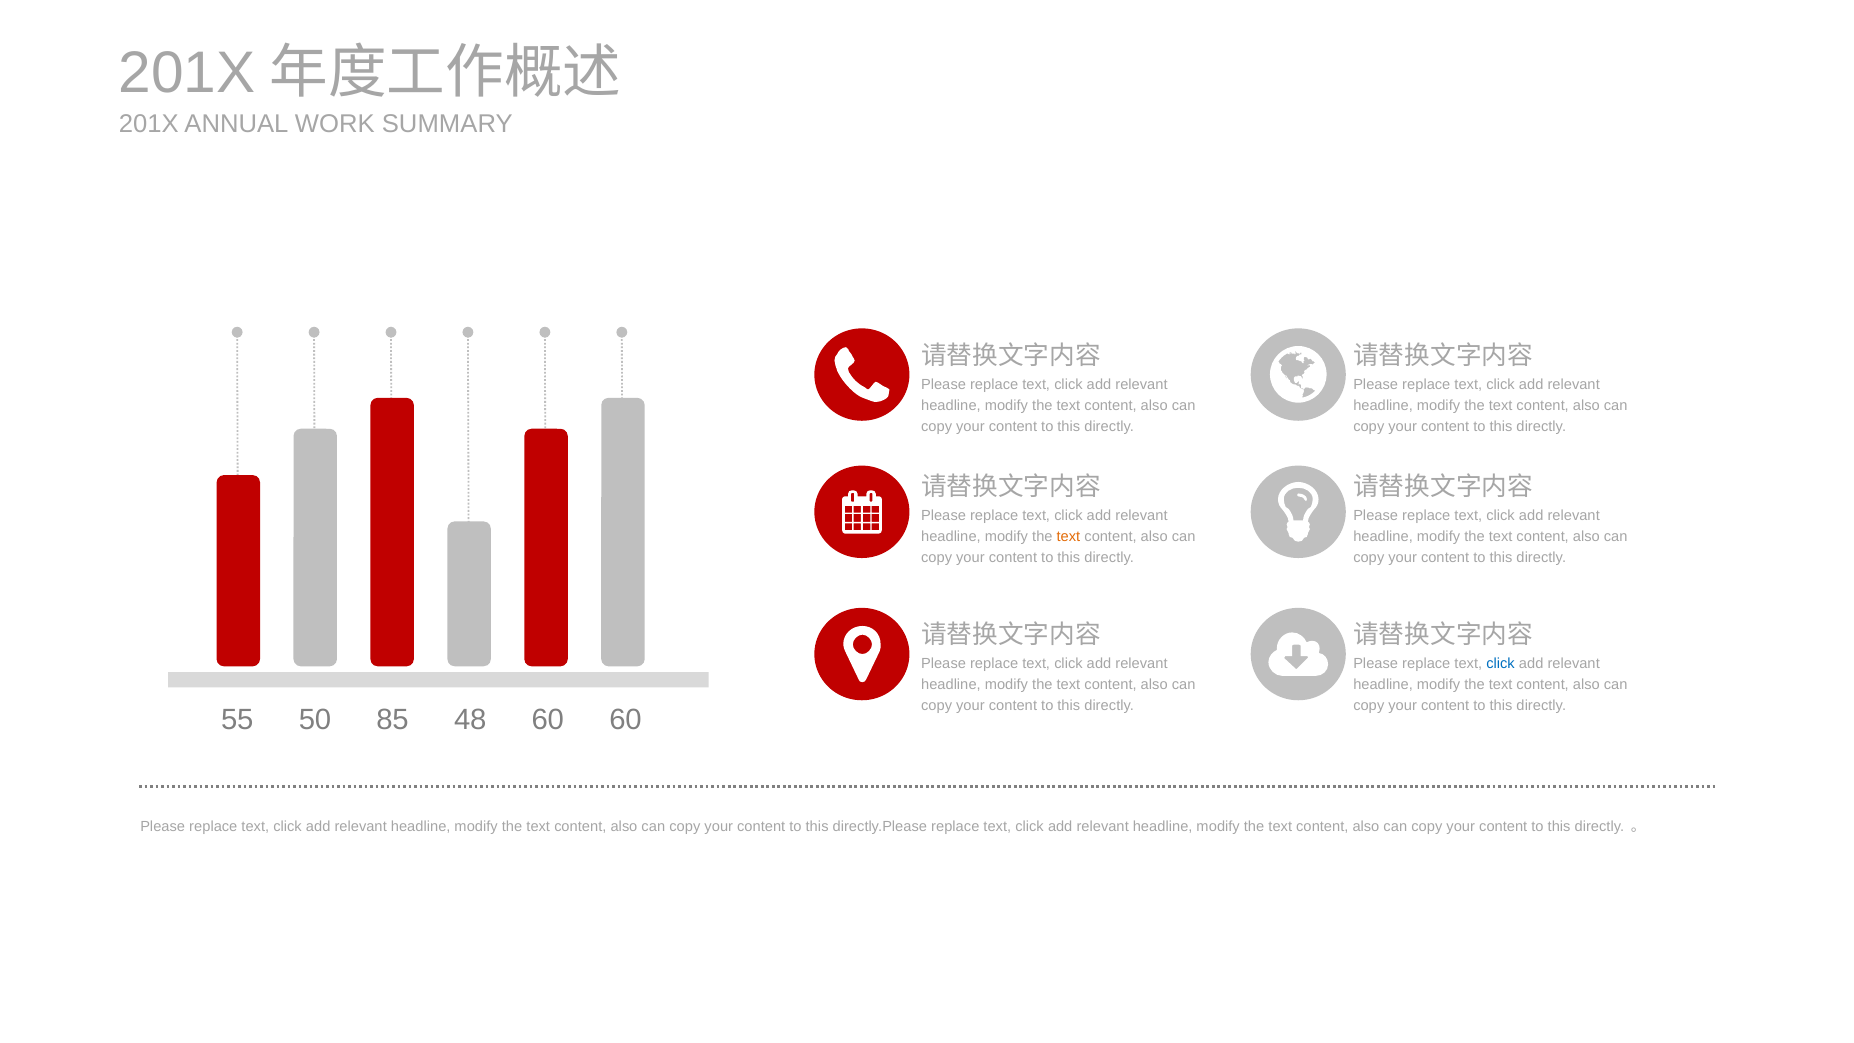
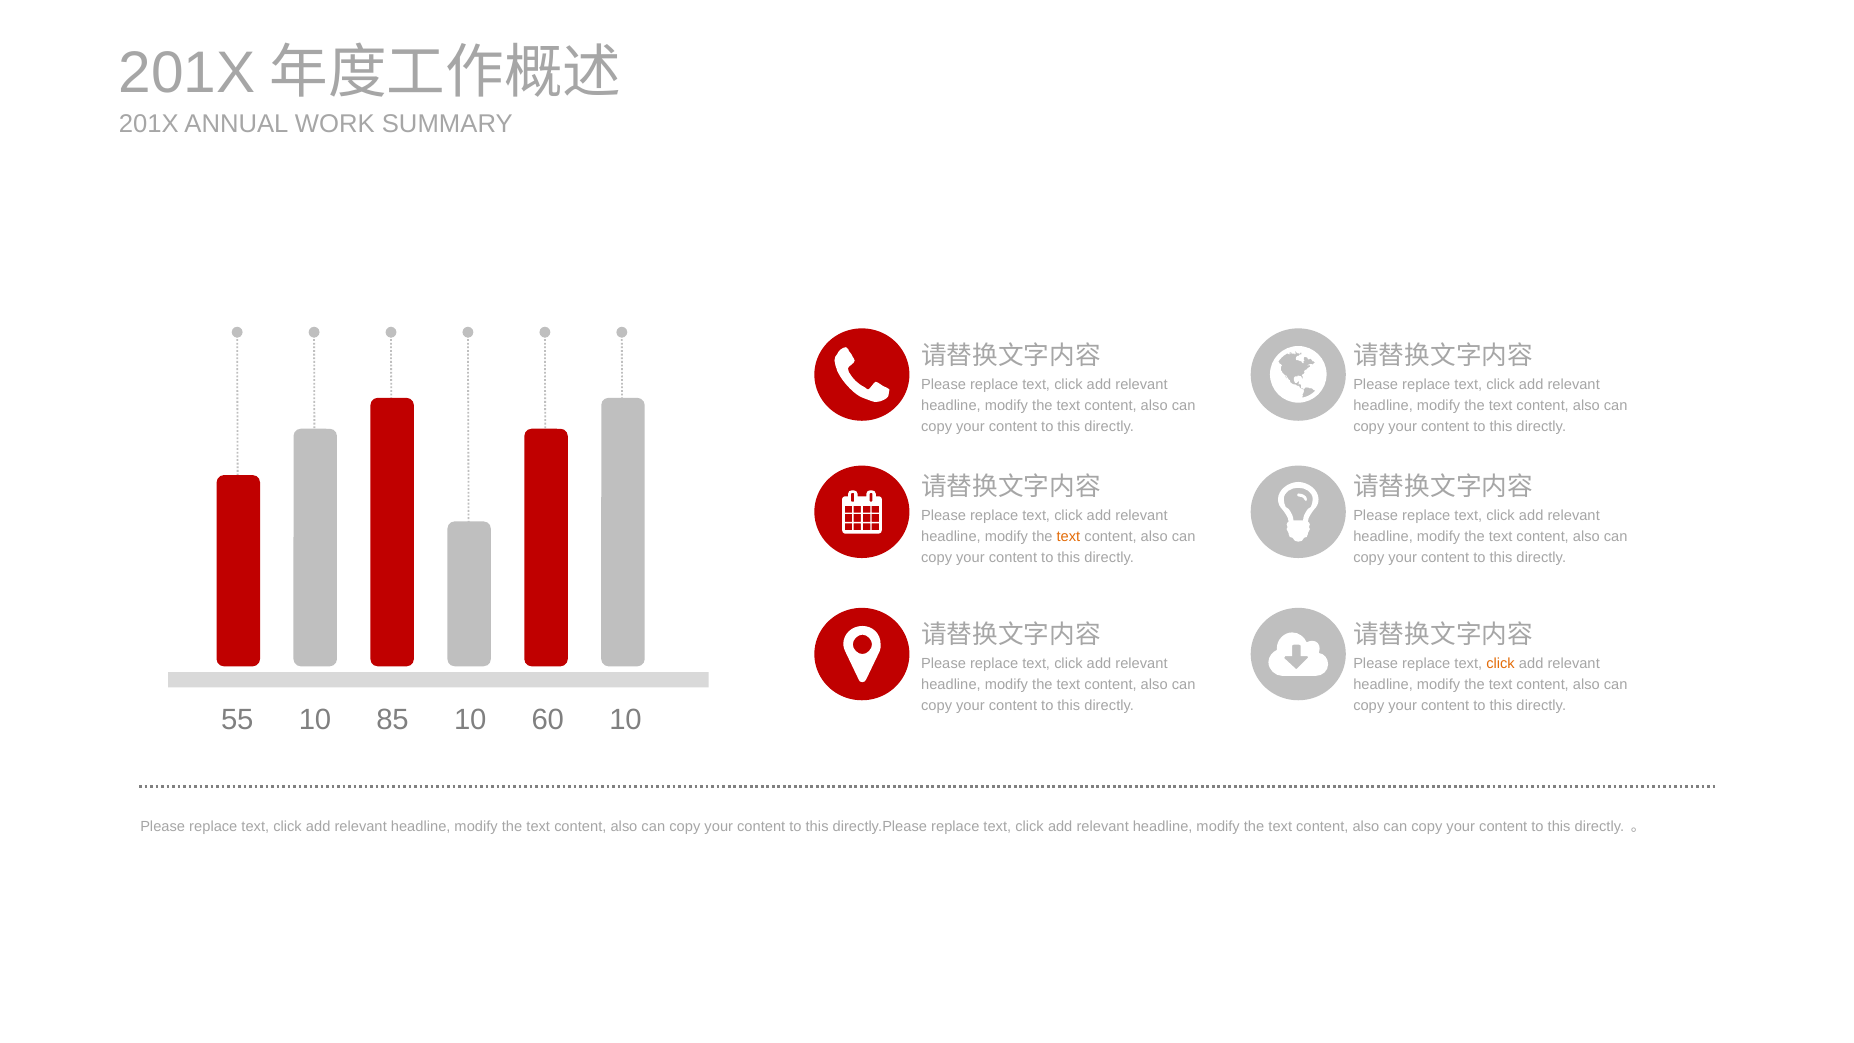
click at (1501, 664) colour: blue -> orange
55 50: 50 -> 10
85 48: 48 -> 10
60 60: 60 -> 10
